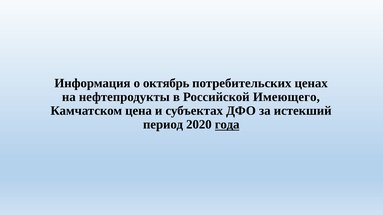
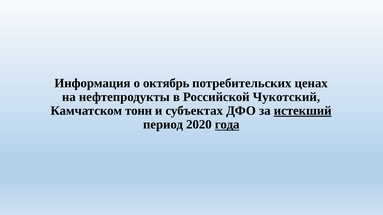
Имеющего: Имеющего -> Чукотский
цена: цена -> тонн
истекший underline: none -> present
